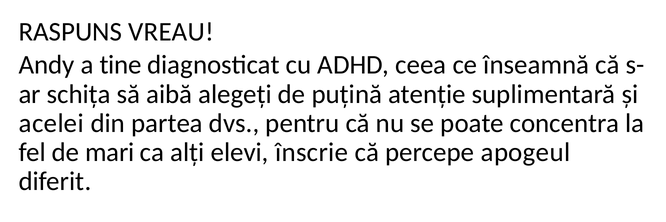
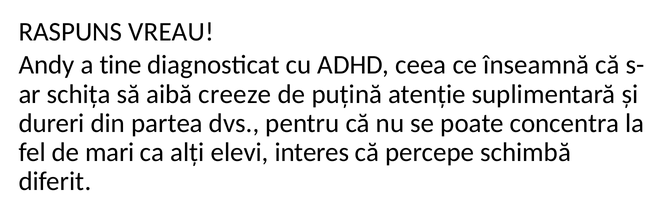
alegeți: alegeți -> creeze
acelei: acelei -> dureri
înscrie: înscrie -> interes
apogeul: apogeul -> schimbă
